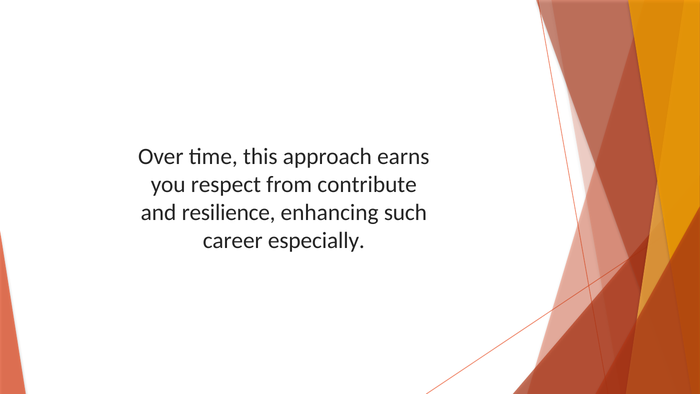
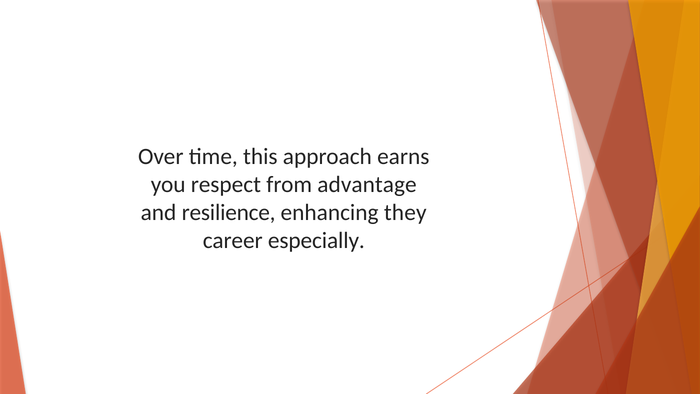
contribute: contribute -> advantage
such: such -> they
